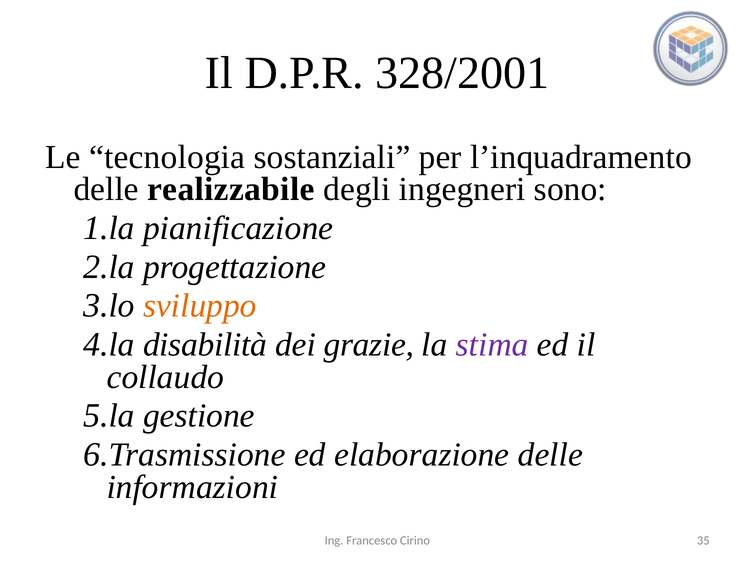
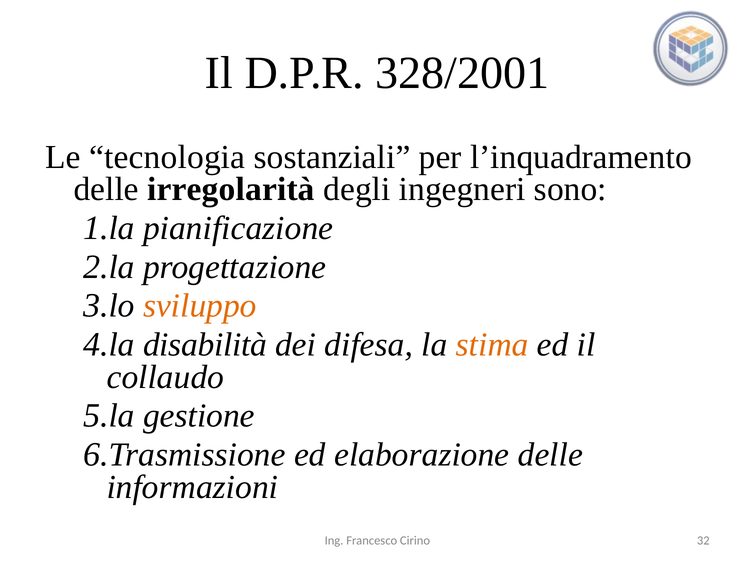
realizzabile: realizzabile -> irregolarità
grazie: grazie -> difesa
stima colour: purple -> orange
35: 35 -> 32
